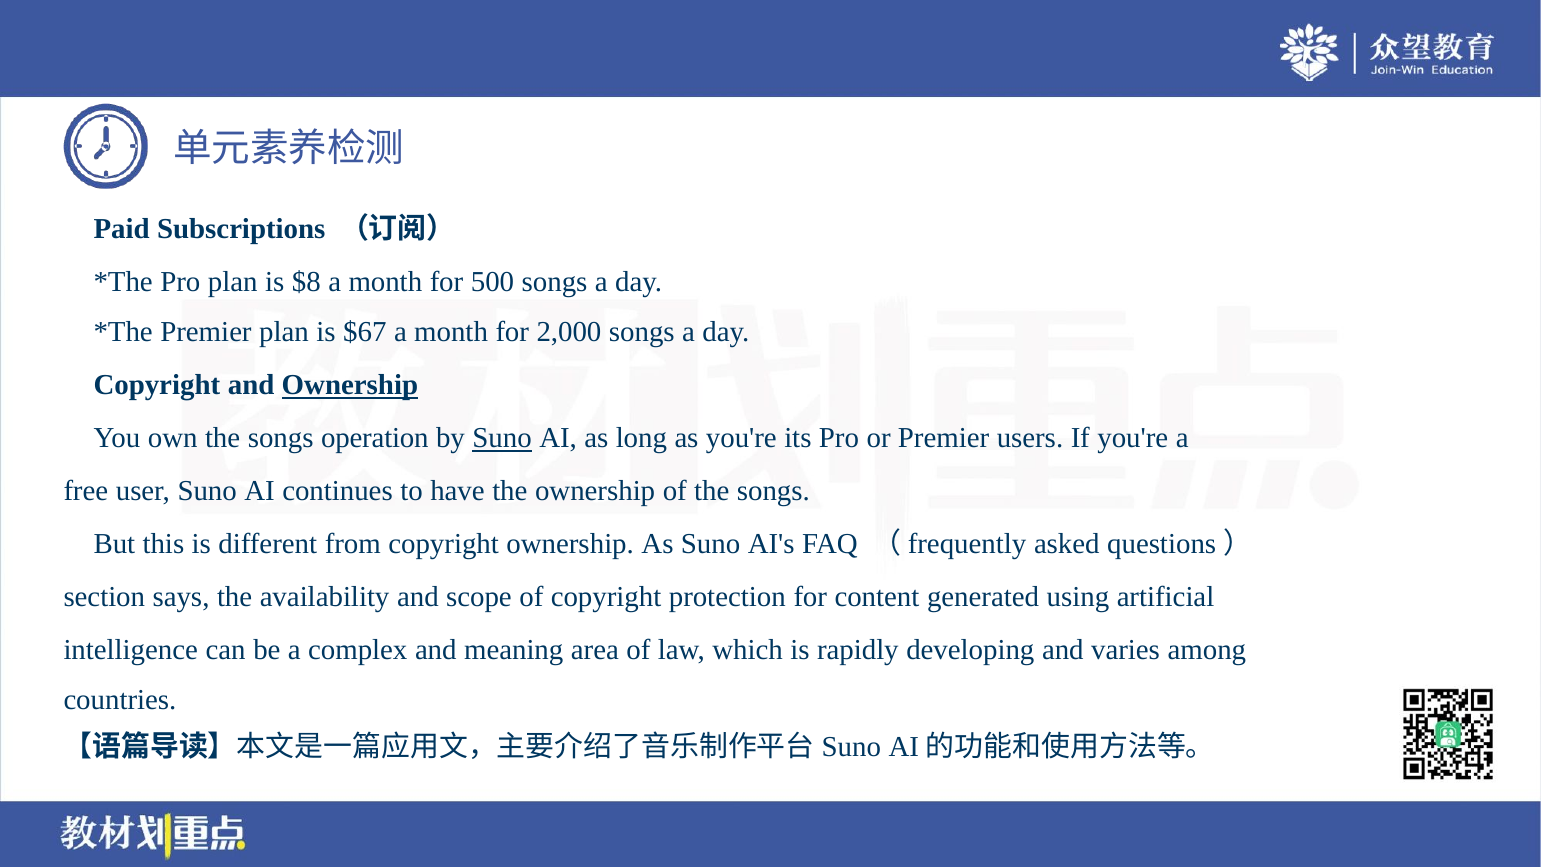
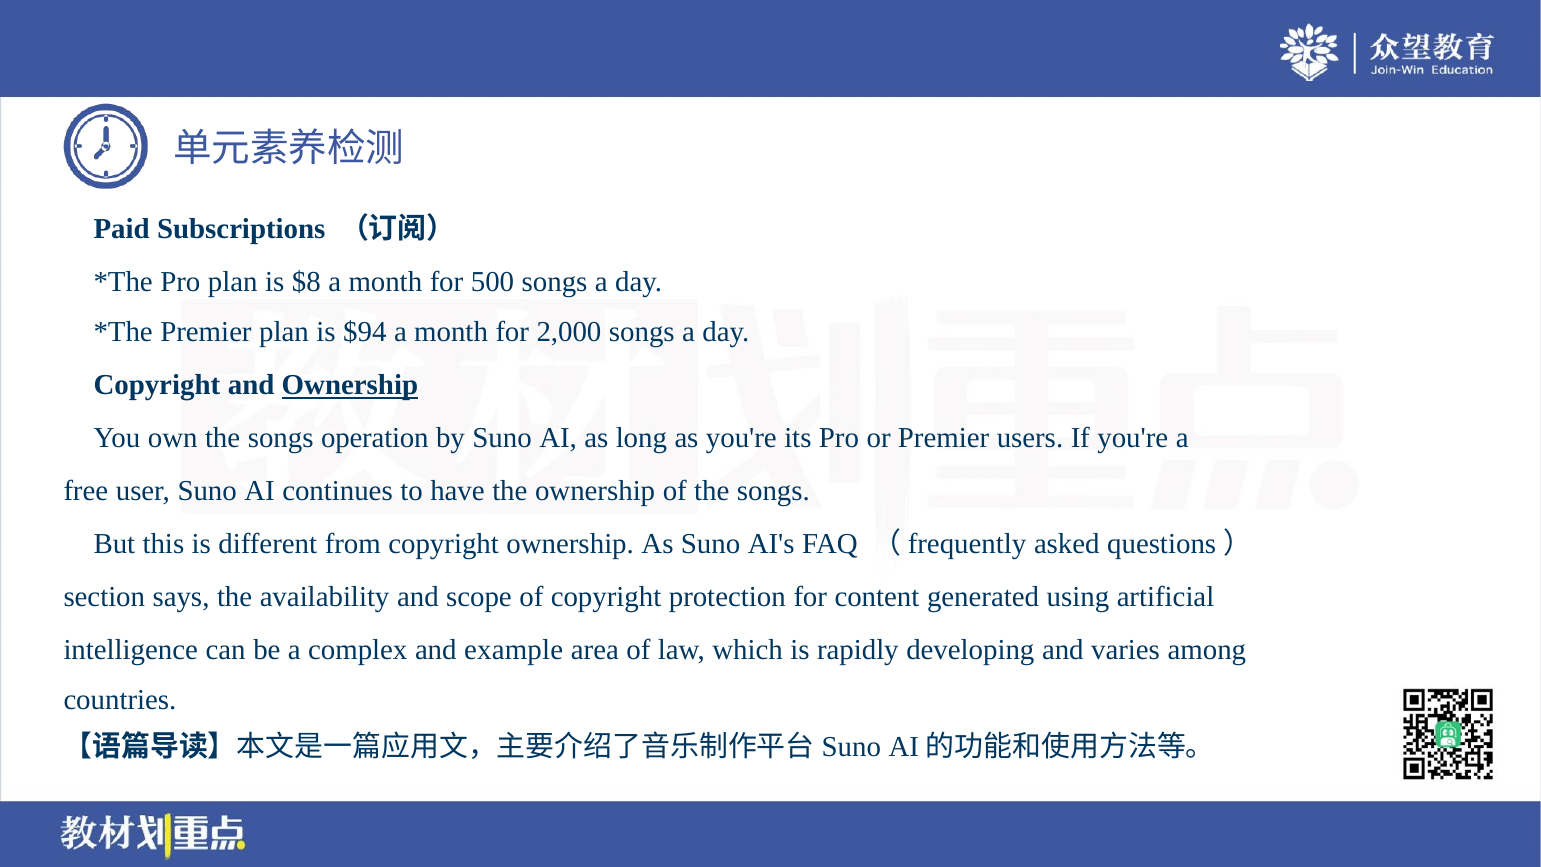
$67: $67 -> $94
Suno at (502, 438) underline: present -> none
meaning: meaning -> example
